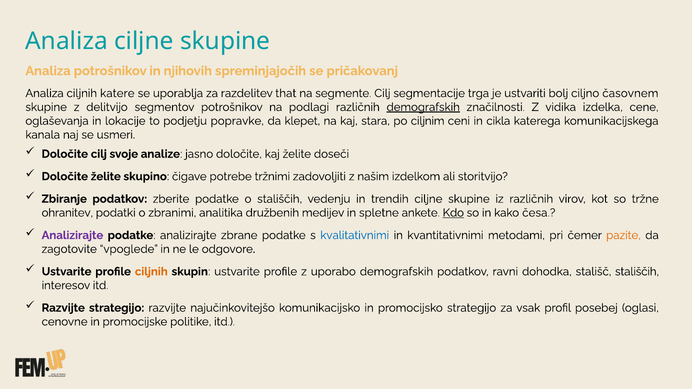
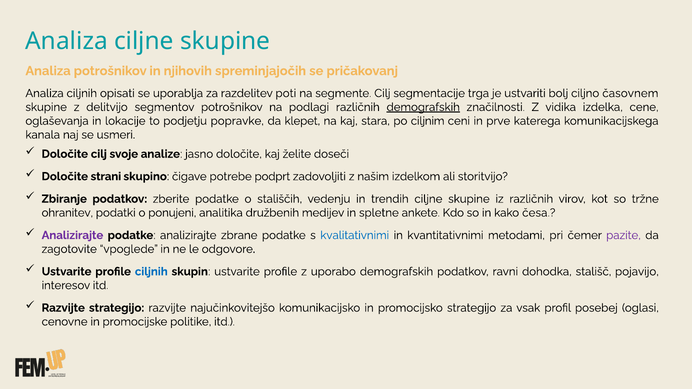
katere: katere -> opisati
that: that -> poti
cikla: cikla -> prve
Določite želite: želite -> strani
tržnimi: tržnimi -> podprt
zbranimi: zbranimi -> ponujeni
Kdo underline: present -> none
pazite colour: orange -> purple
ciljnih at (151, 272) colour: orange -> blue
stališč stališčih: stališčih -> pojavijo
